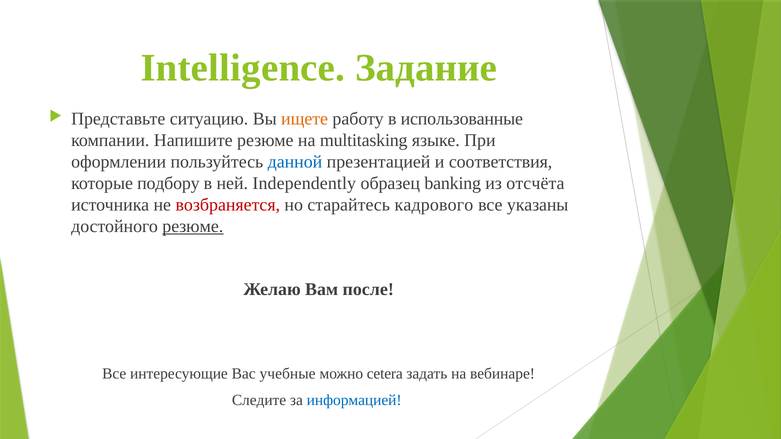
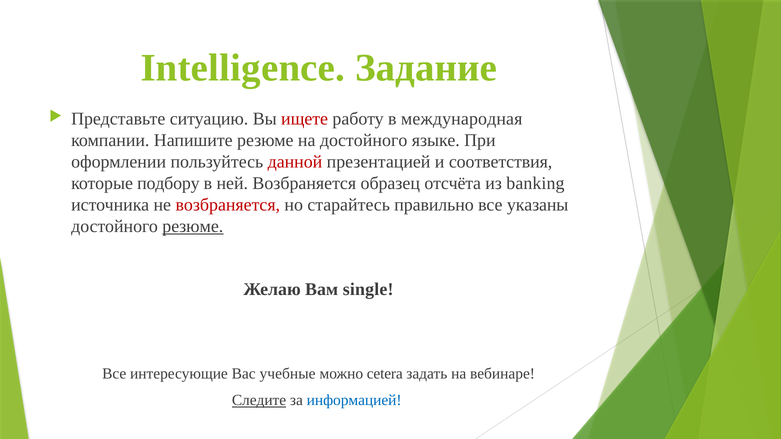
ищете colour: orange -> red
использованные: использованные -> международная
на multitasking: multitasking -> достойного
данной colour: blue -> red
ней Independently: Independently -> Возбраняется
banking: banking -> отсчёта
отсчёта: отсчёта -> banking
кадрового: кадрового -> правильно
после: после -> single
Следите underline: none -> present
